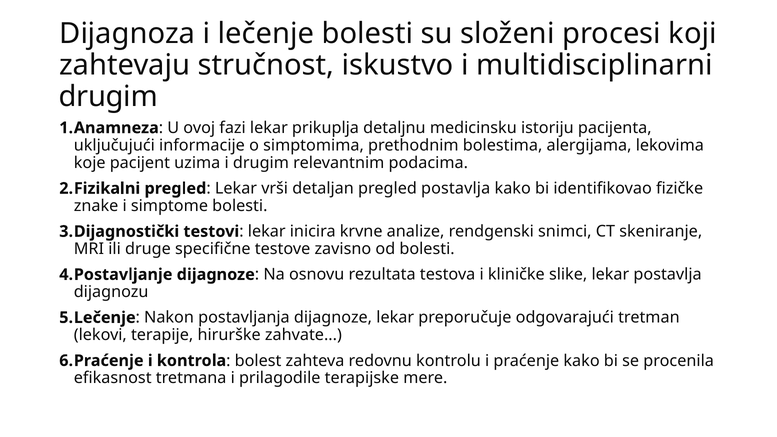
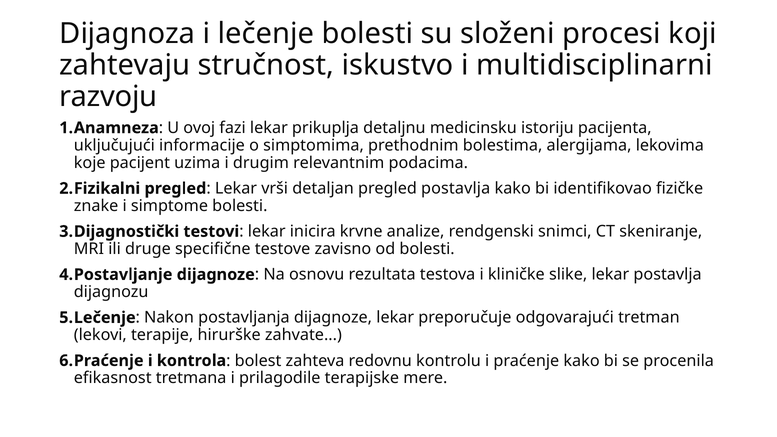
drugim at (108, 97): drugim -> razvoju
